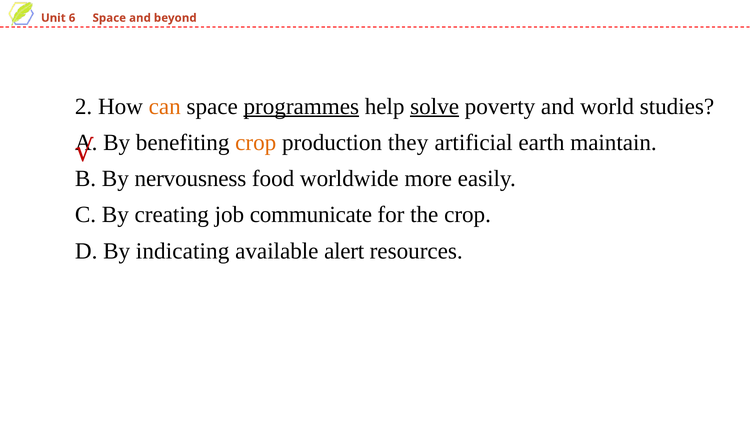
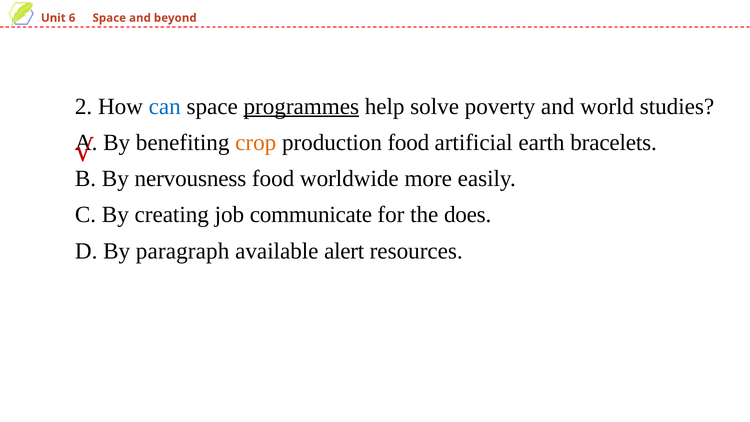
can colour: orange -> blue
solve underline: present -> none
production they: they -> food
maintain: maintain -> bracelets
the crop: crop -> does
indicating: indicating -> paragraph
